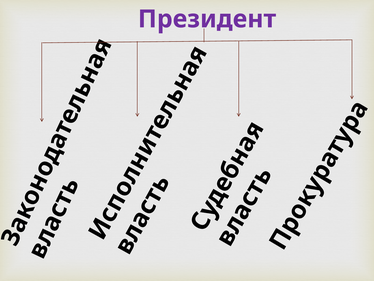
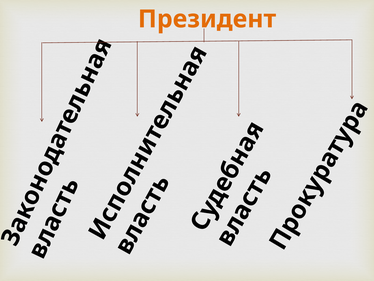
Президент colour: purple -> orange
